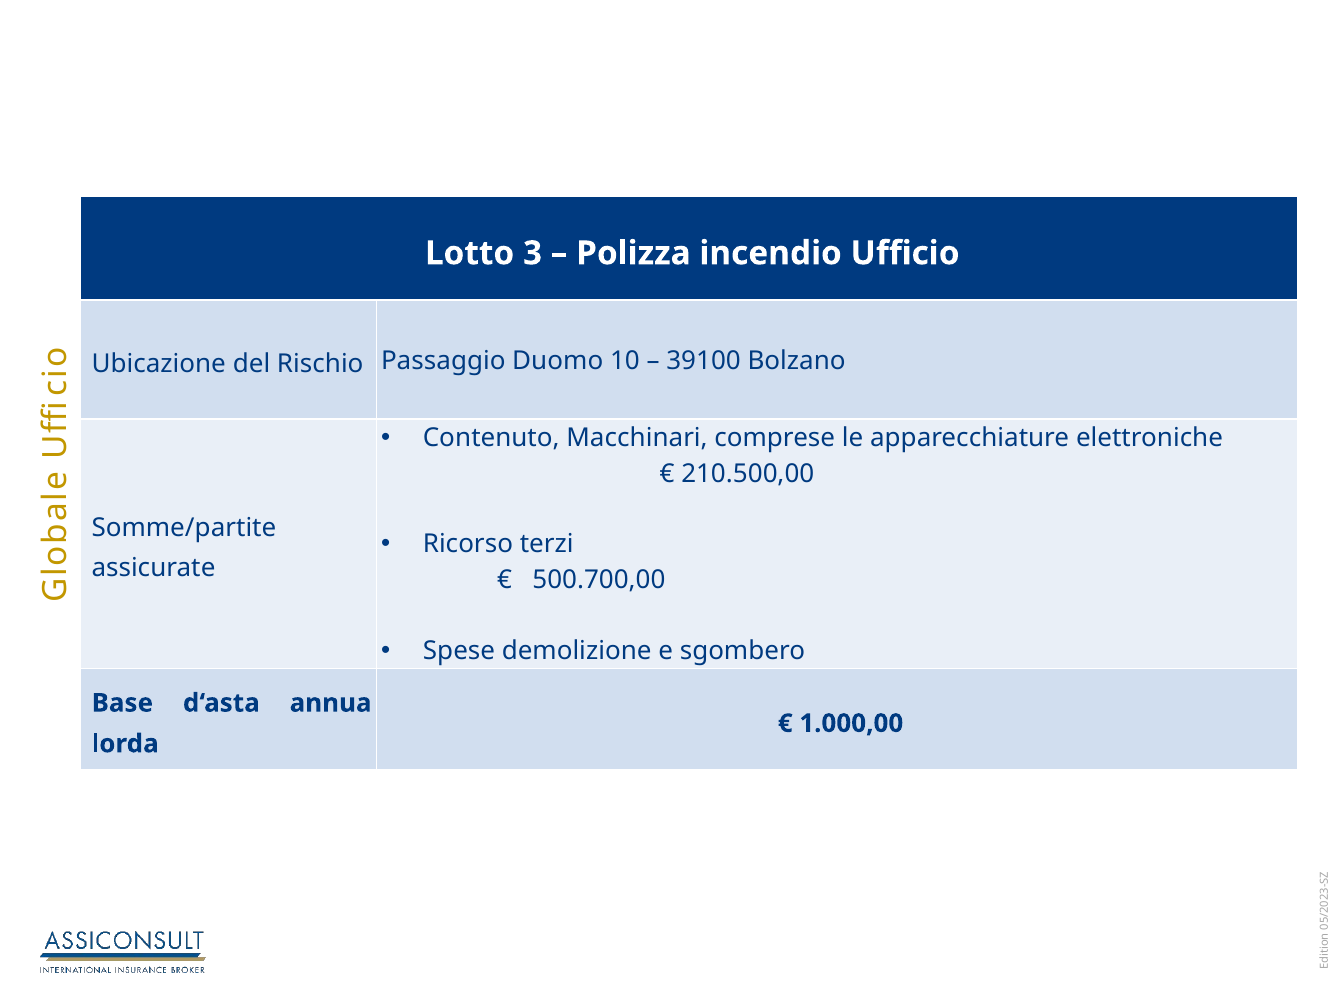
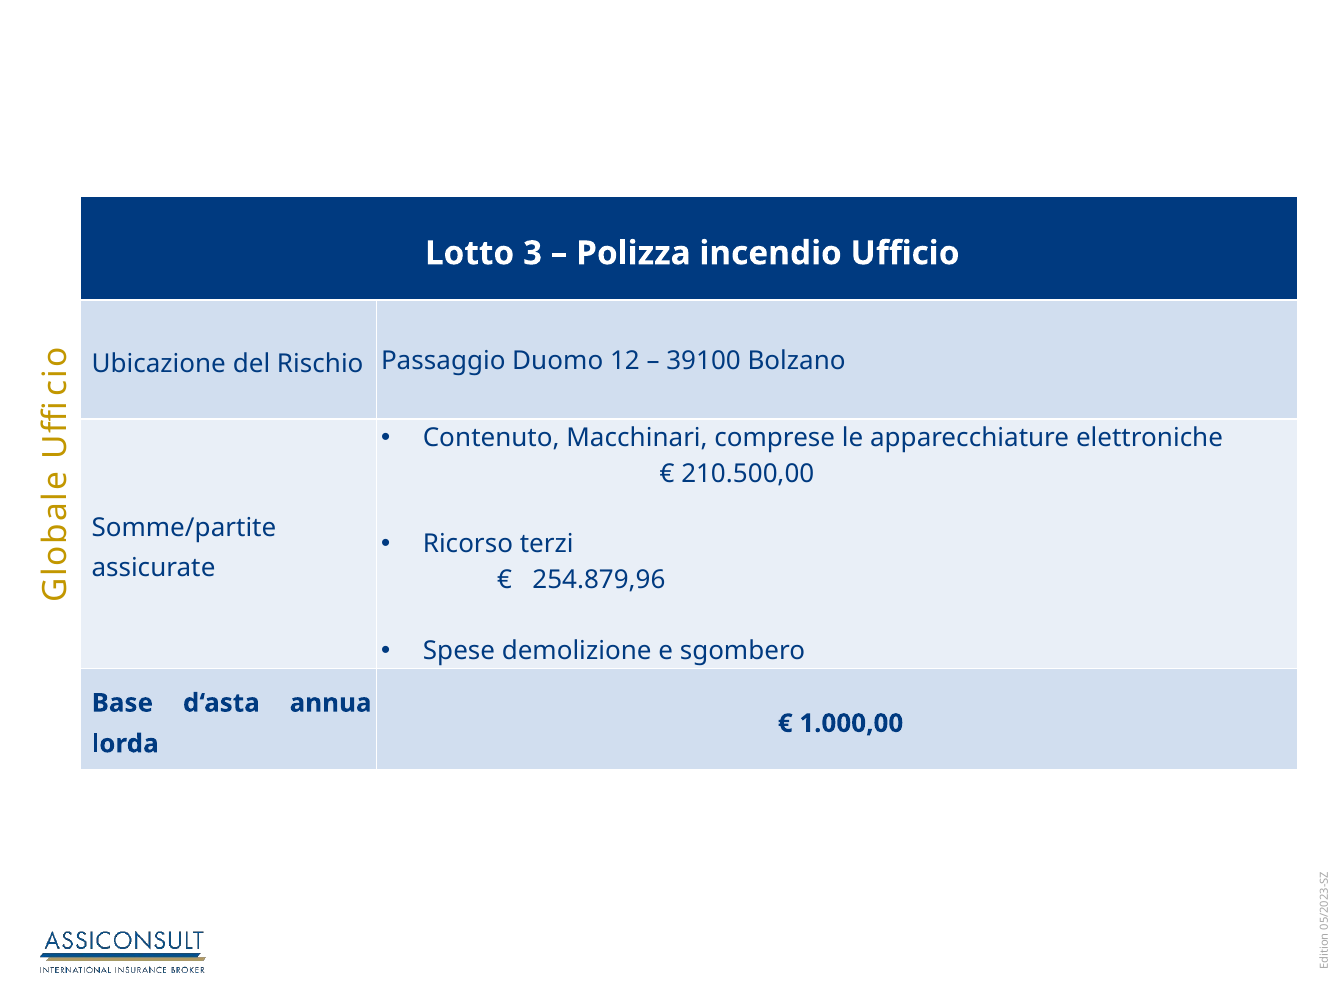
Duomo 10: 10 -> 12
500.700,00: 500.700,00 -> 254.879,96
